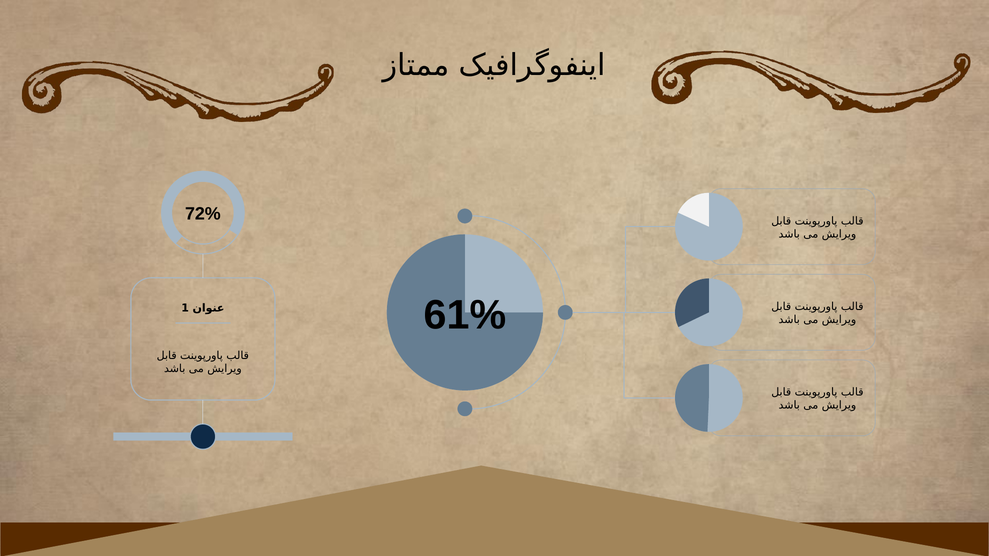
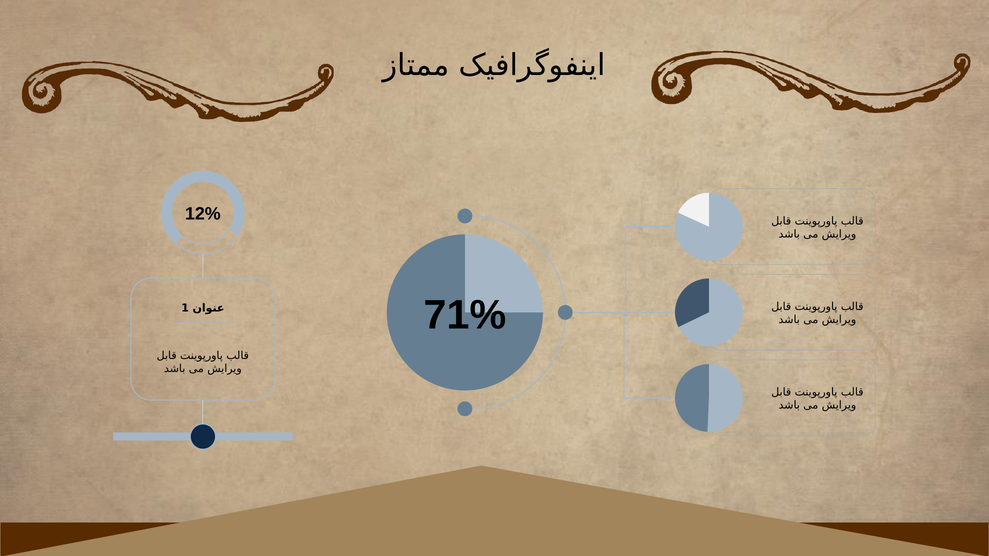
72%: 72% -> 12%
61%: 61% -> 71%
